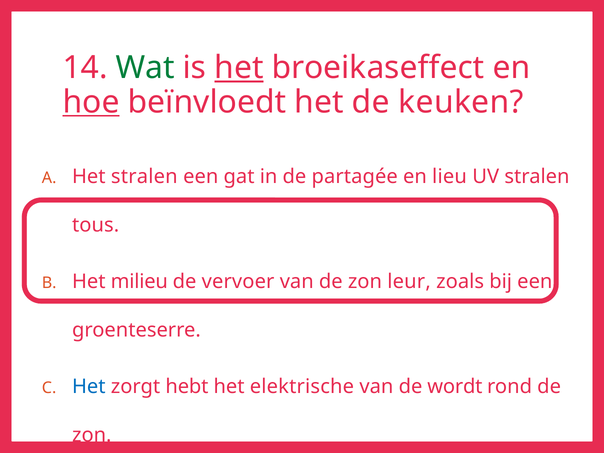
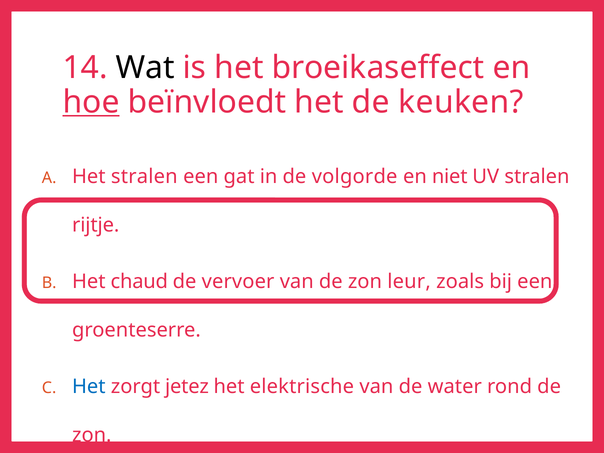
Wat colour: green -> black
het at (239, 68) underline: present -> none
partagée: partagée -> volgorde
lieu: lieu -> niet
tous: tous -> rijtje
milieu: milieu -> chaud
hebt: hebt -> jetez
wordt: wordt -> water
